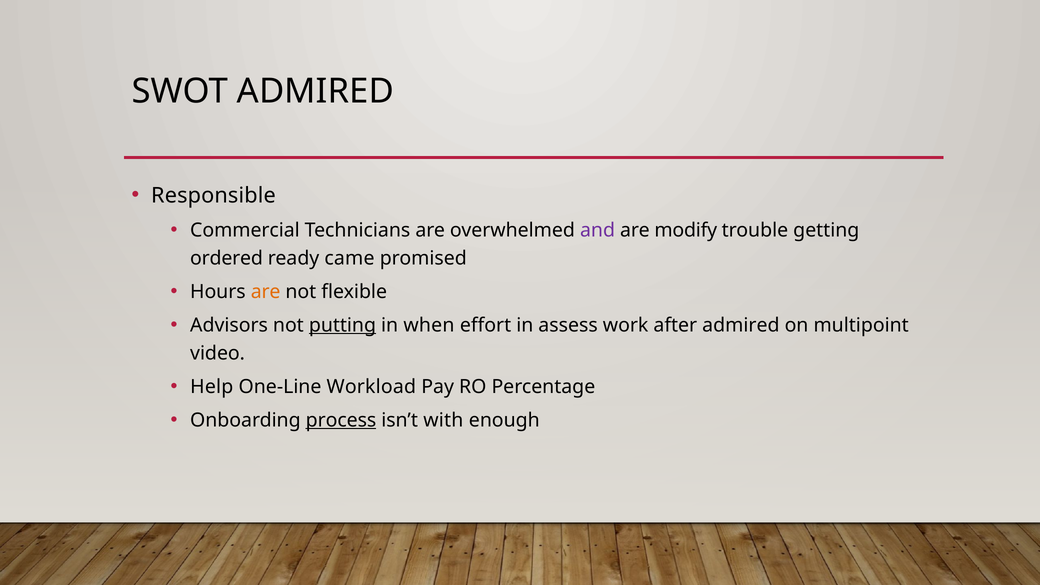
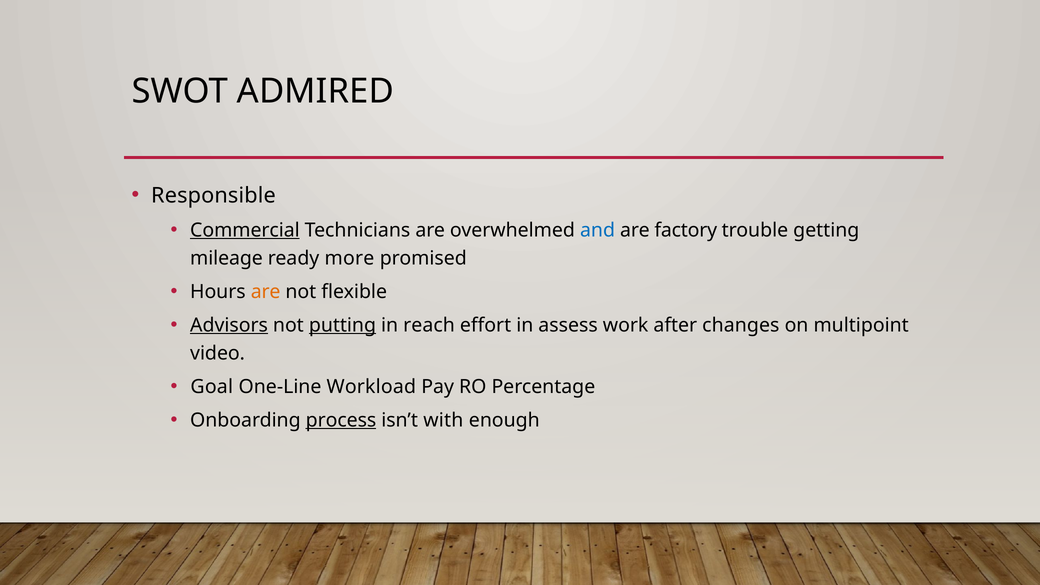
Commercial underline: none -> present
and colour: purple -> blue
modify: modify -> factory
ordered: ordered -> mileage
came: came -> more
Advisors underline: none -> present
when: when -> reach
after admired: admired -> changes
Help: Help -> Goal
